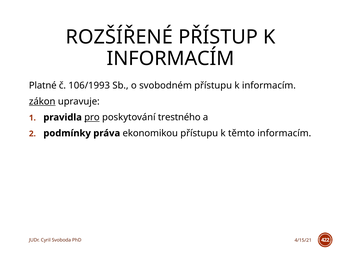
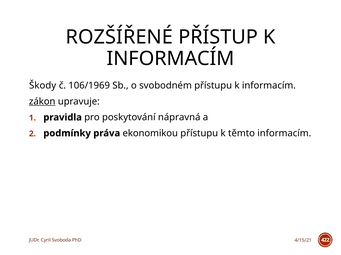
Platné: Platné -> Škody
106/1993: 106/1993 -> 106/1969
pro underline: present -> none
trestného: trestného -> nápravná
